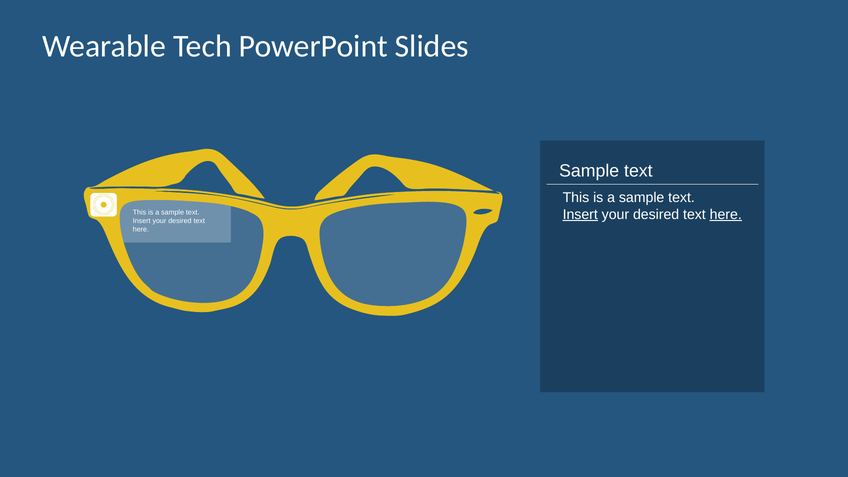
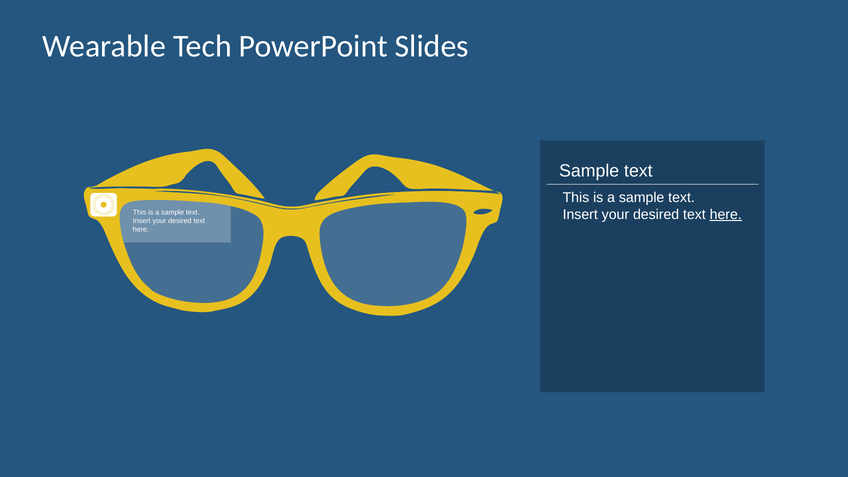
Insert at (580, 215) underline: present -> none
